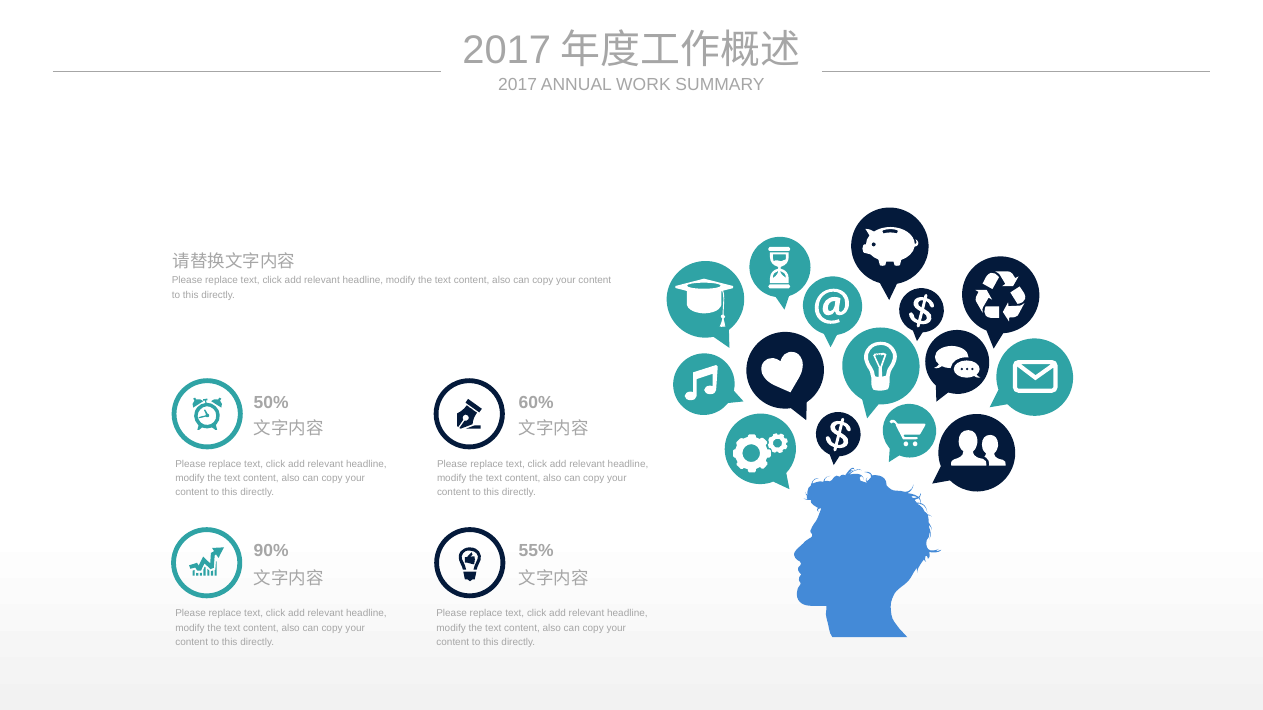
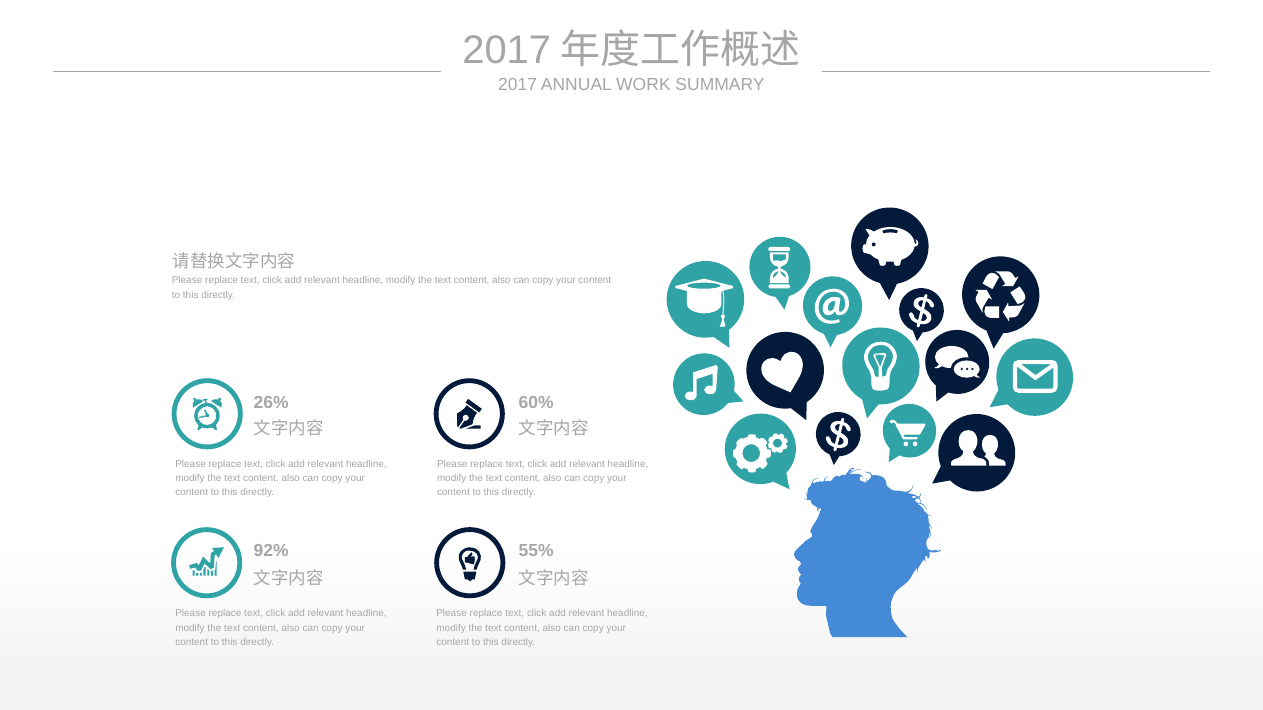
50%: 50% -> 26%
90%: 90% -> 92%
